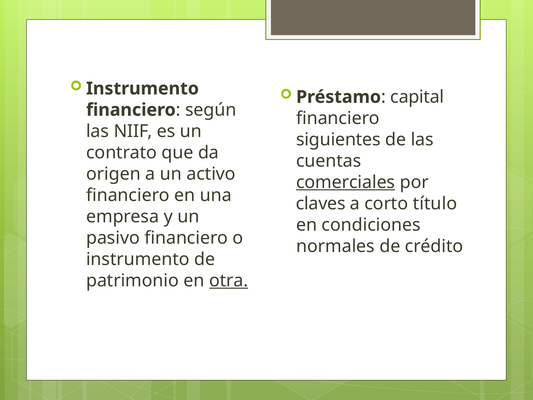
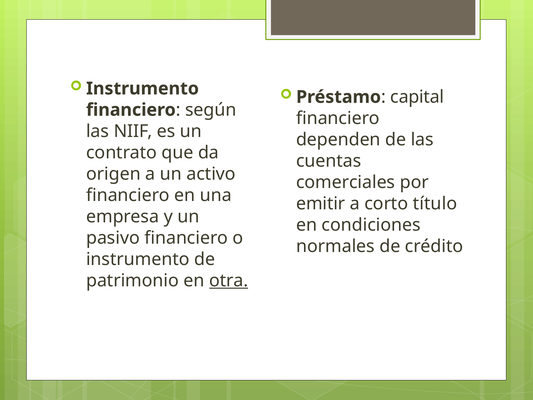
siguientes: siguientes -> dependen
comerciales underline: present -> none
claves: claves -> emitir
